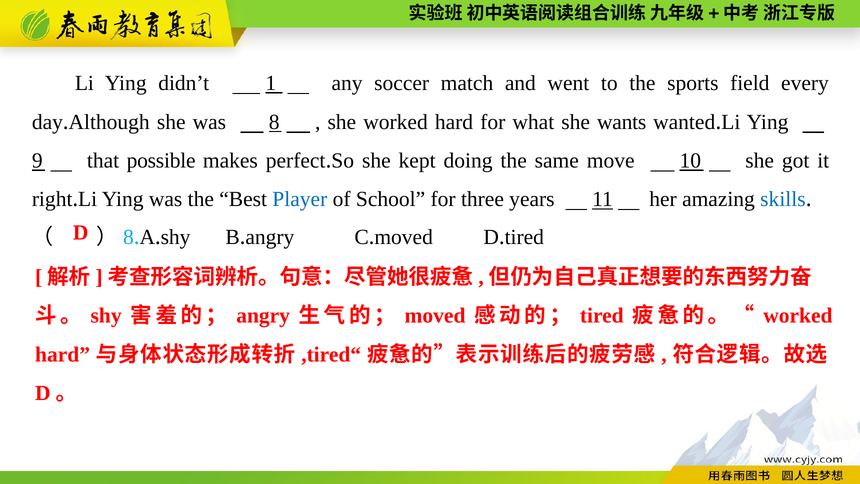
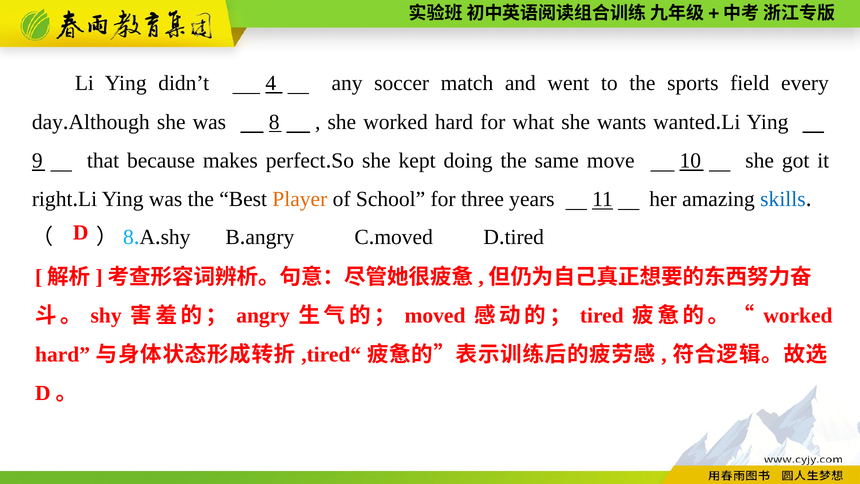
1: 1 -> 4
possible: possible -> because
Player colour: blue -> orange
